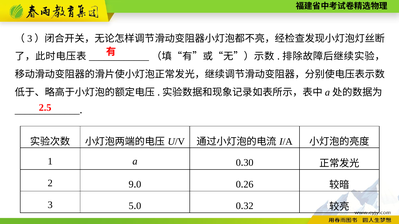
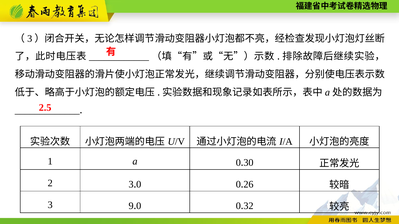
2 9: 9 -> 3
5: 5 -> 9
